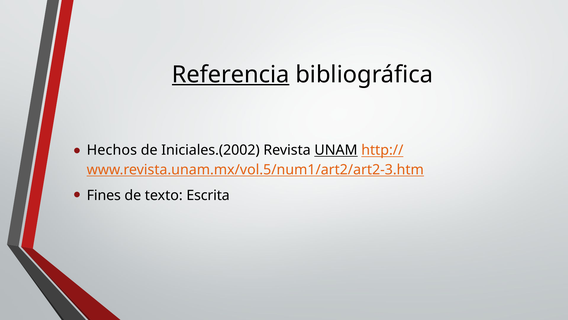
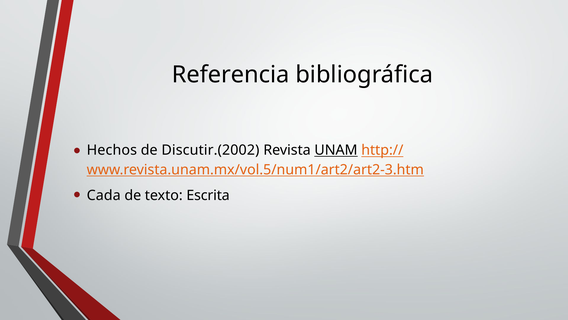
Referencia underline: present -> none
Iniciales.(2002: Iniciales.(2002 -> Discutir.(2002
Fines: Fines -> Cada
